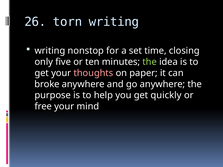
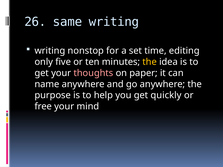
torn: torn -> same
closing: closing -> editing
the at (150, 62) colour: light green -> yellow
broke: broke -> name
